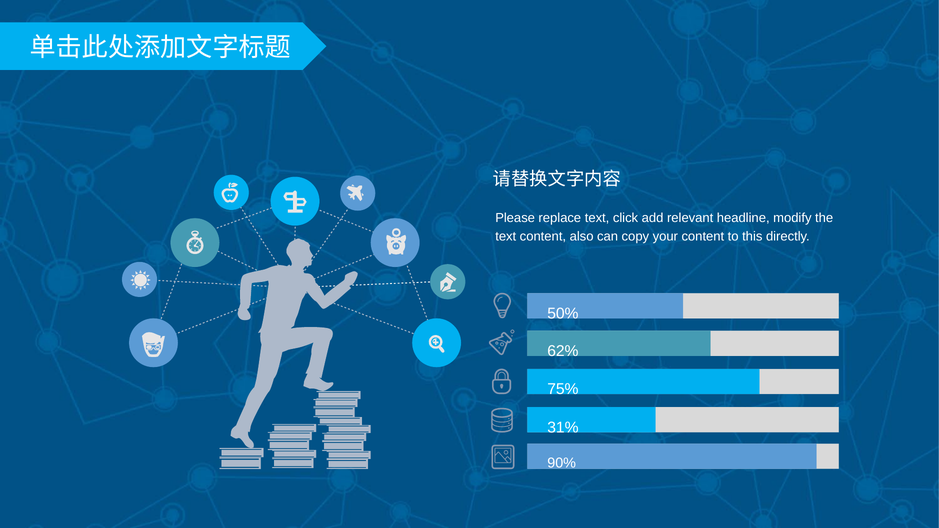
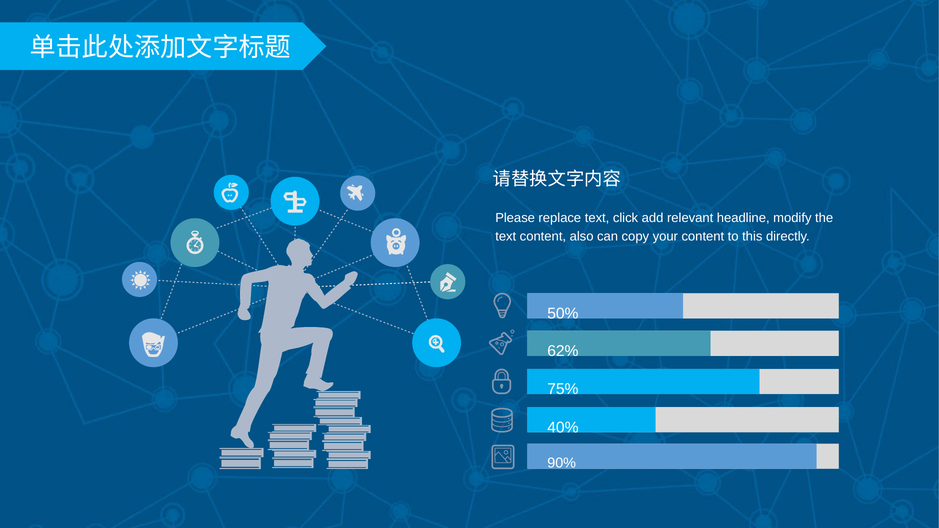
31%: 31% -> 40%
